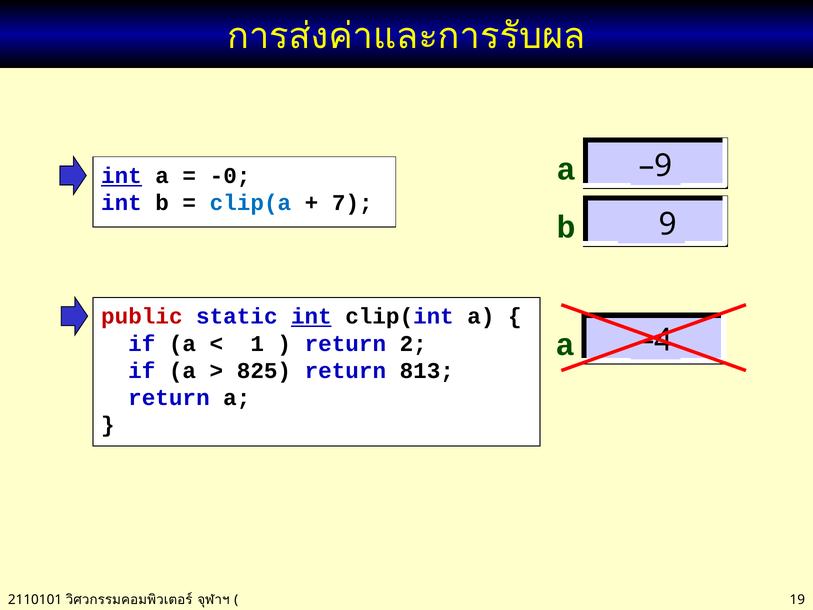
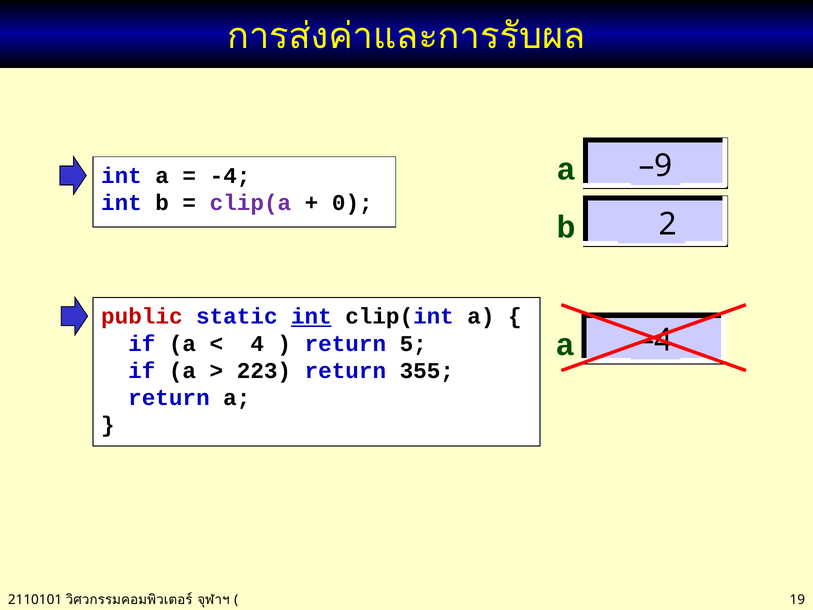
int at (121, 176) underline: present -> none
-0: -0 -> -4
clip(a colour: blue -> purple
7: 7 -> 0
9: 9 -> 2
1: 1 -> 4
2: 2 -> 5
825: 825 -> 223
813: 813 -> 355
